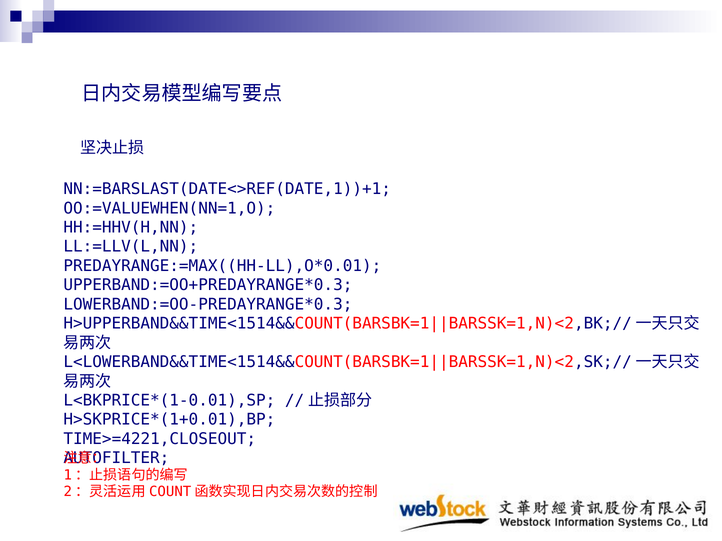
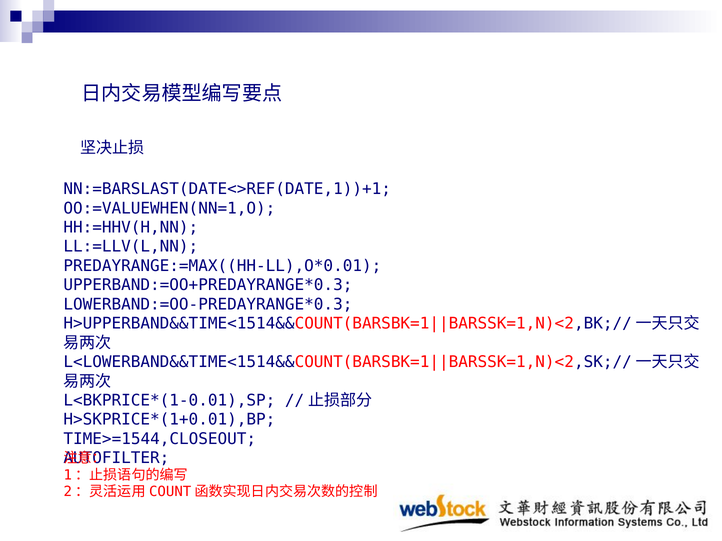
TIME>=4221,CLOSEOUT: TIME>=4221,CLOSEOUT -> TIME>=1544,CLOSEOUT
